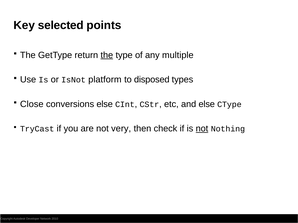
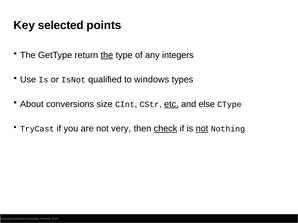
multiple: multiple -> integers
platform: platform -> qualified
disposed: disposed -> windows
Close: Close -> About
conversions else: else -> size
etc underline: none -> present
check underline: none -> present
